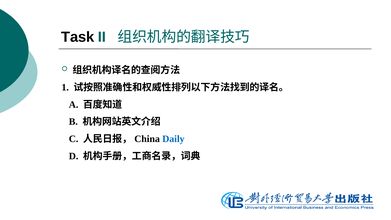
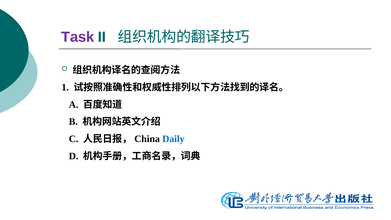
Task colour: black -> purple
